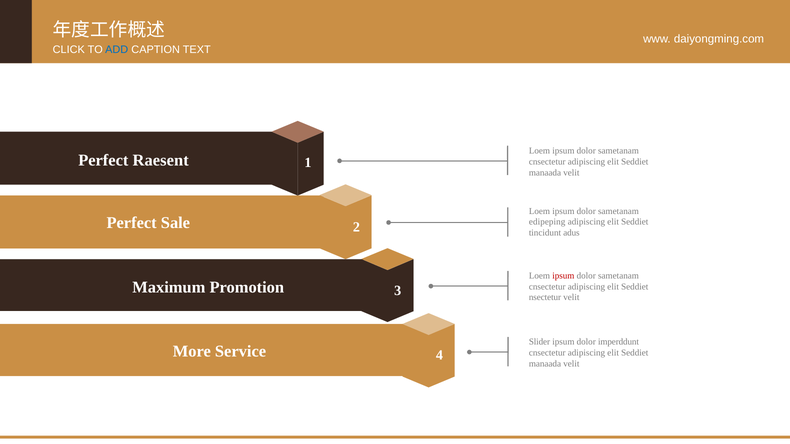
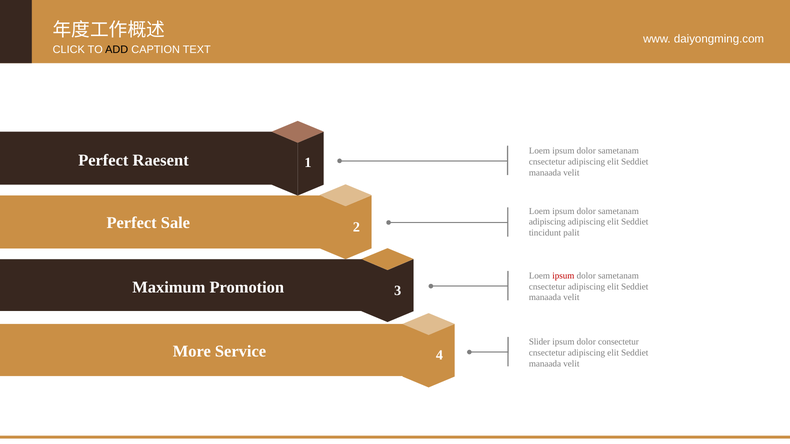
ADD colour: blue -> black
edipeping at (547, 222): edipeping -> adipiscing
adus: adus -> palit
nsectetur at (545, 298): nsectetur -> manaada
imperddunt: imperddunt -> consectetur
